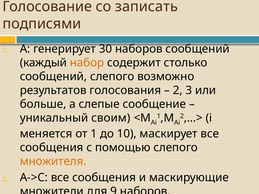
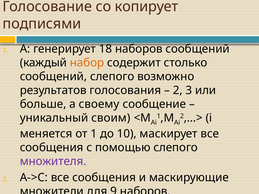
записать: записать -> копирует
30: 30 -> 18
слепые: слепые -> своему
множителя colour: orange -> purple
